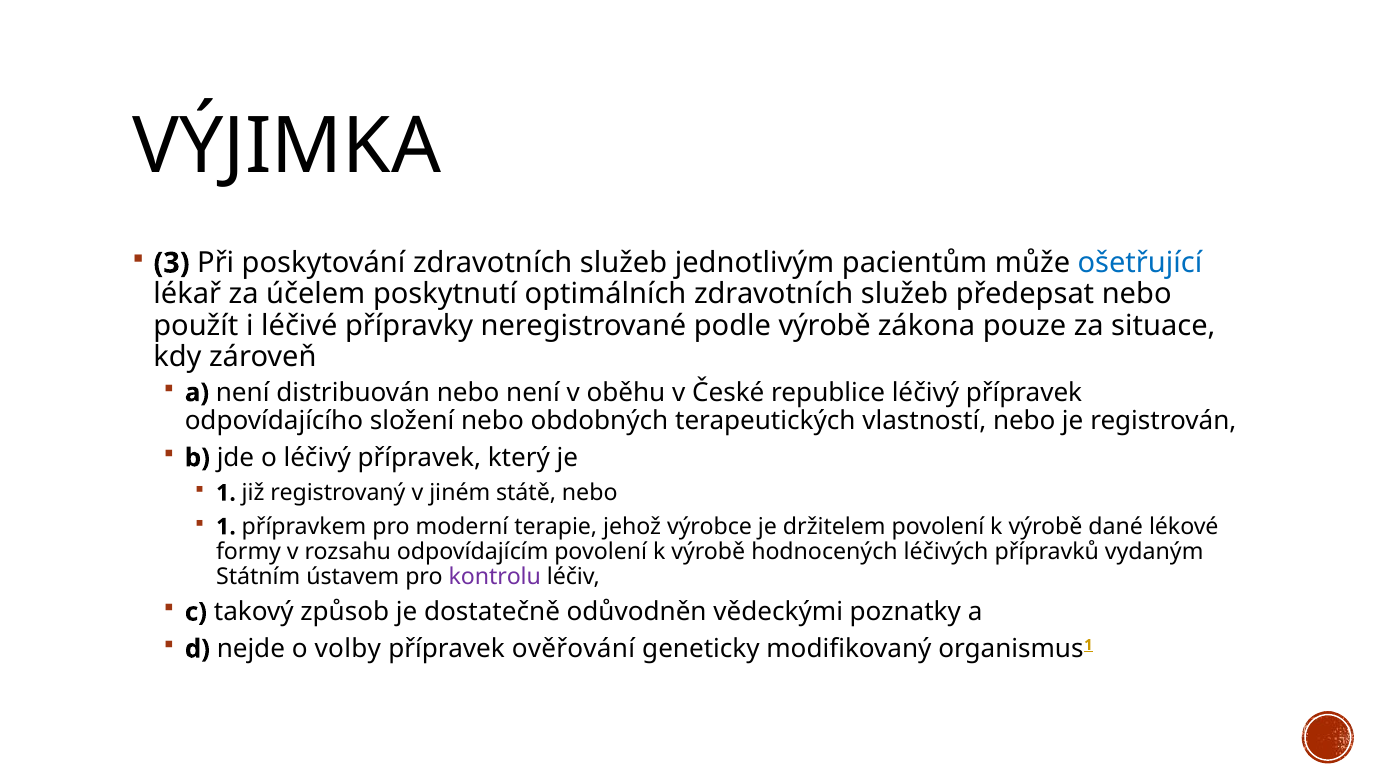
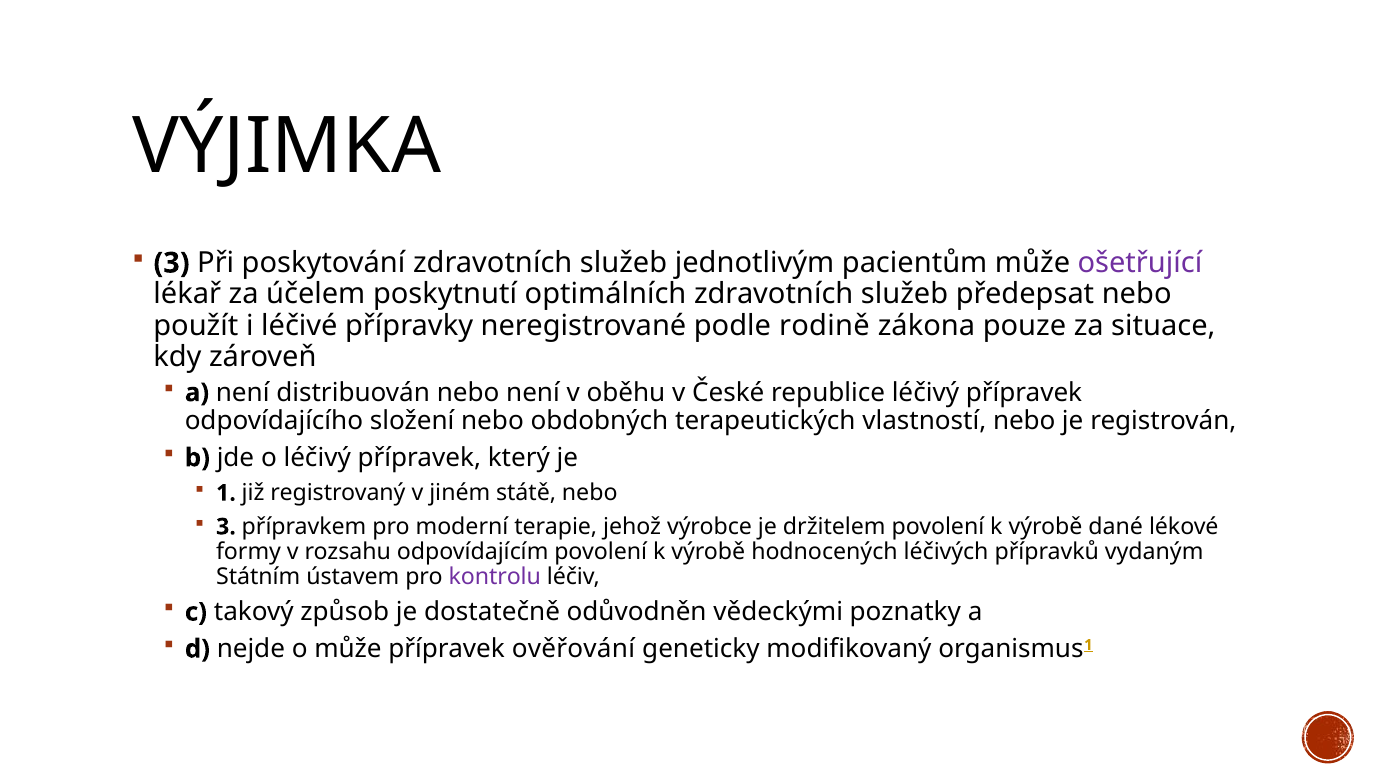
ošetřující colour: blue -> purple
podle výrobě: výrobě -> rodině
1 at (226, 527): 1 -> 3
o volby: volby -> může
